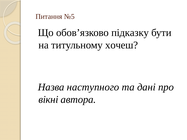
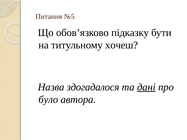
наступного: наступного -> здогадалося
дані underline: none -> present
вікні: вікні -> було
